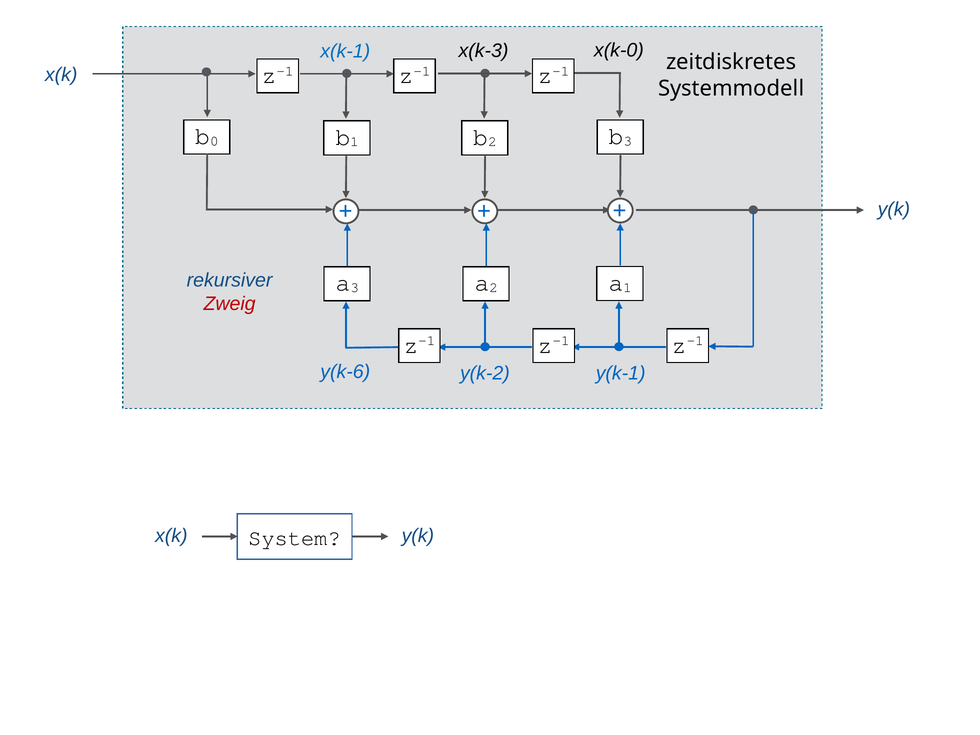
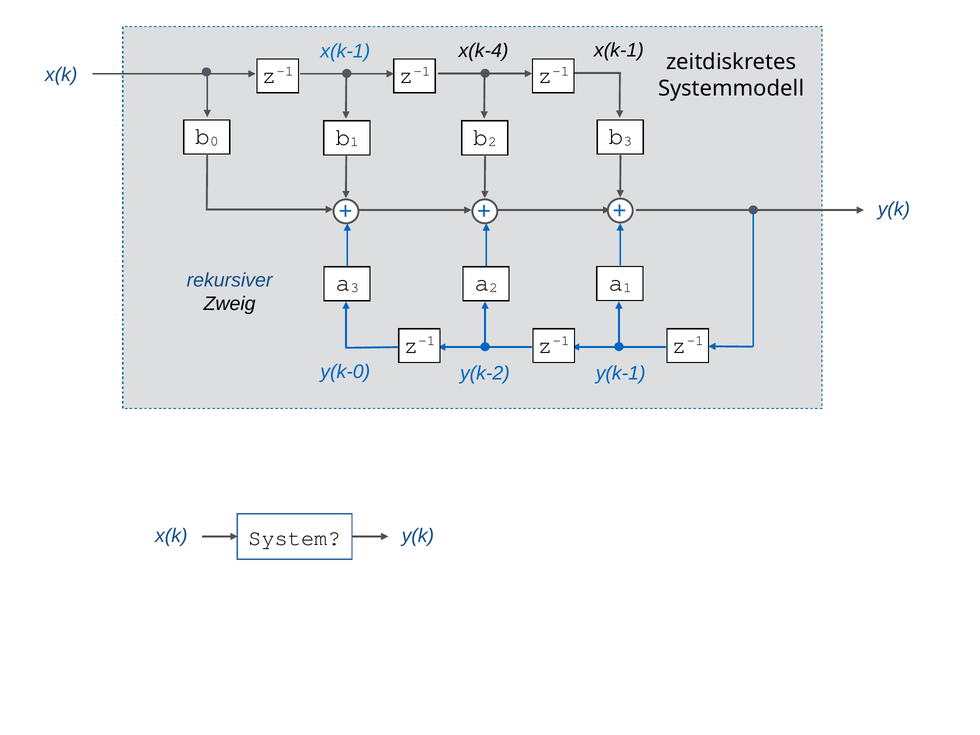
x(k-0 at (619, 50): x(k-0 -> x(k-1
x(k-3: x(k-3 -> x(k-4
Zweig colour: red -> black
y(k-6: y(k-6 -> y(k-0
